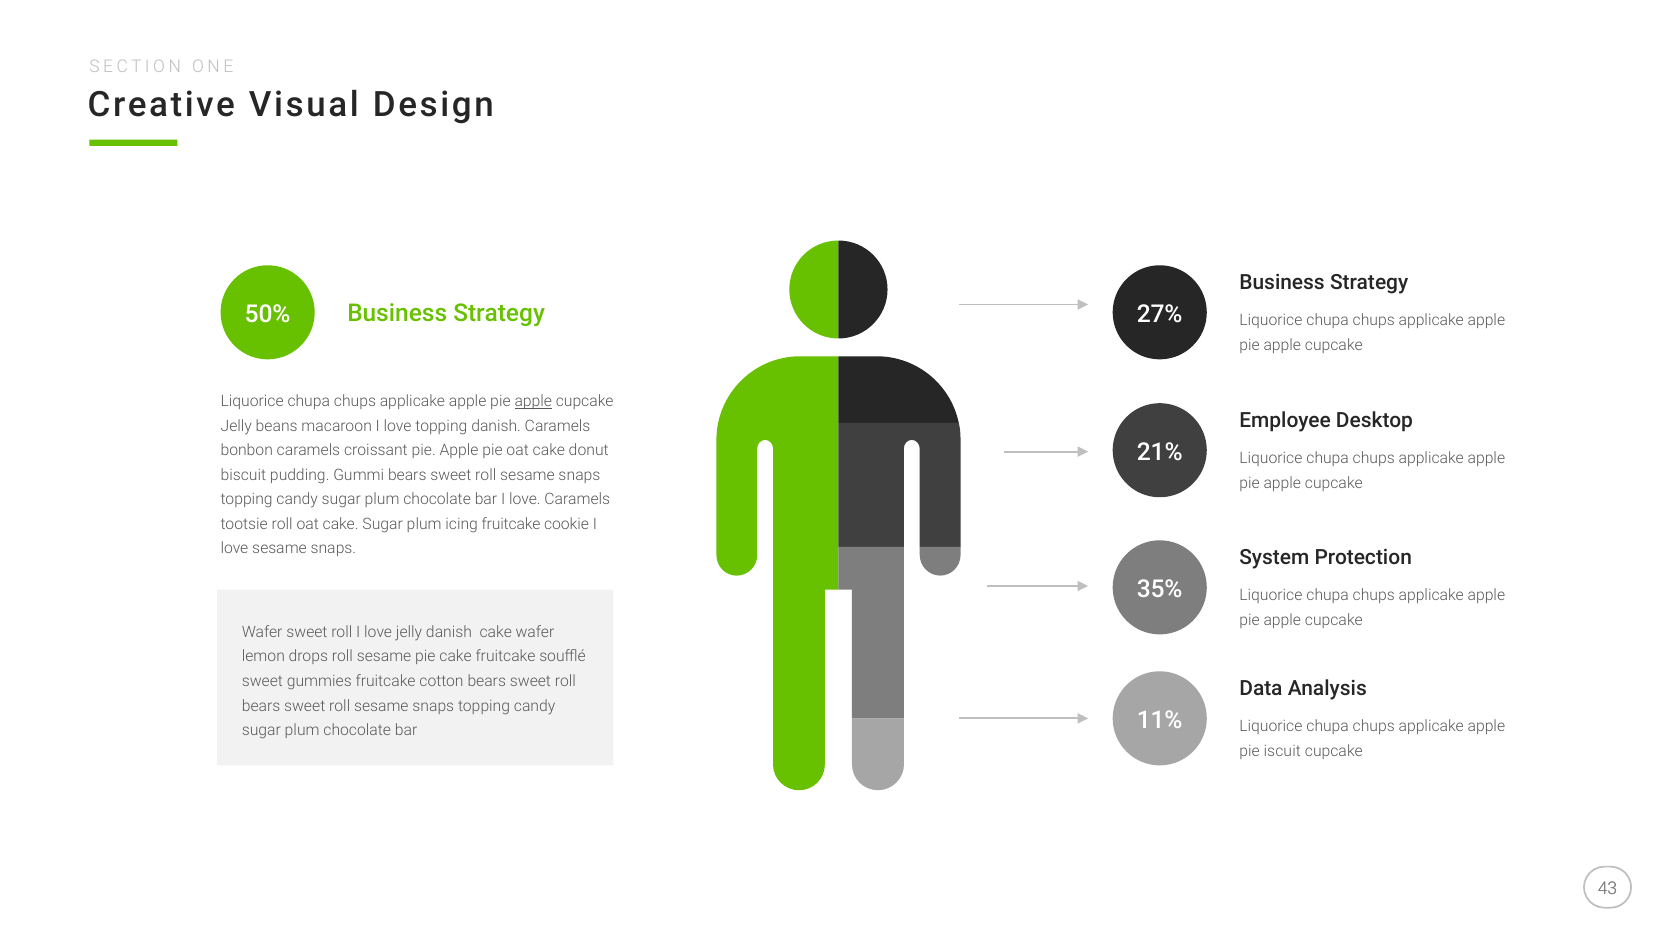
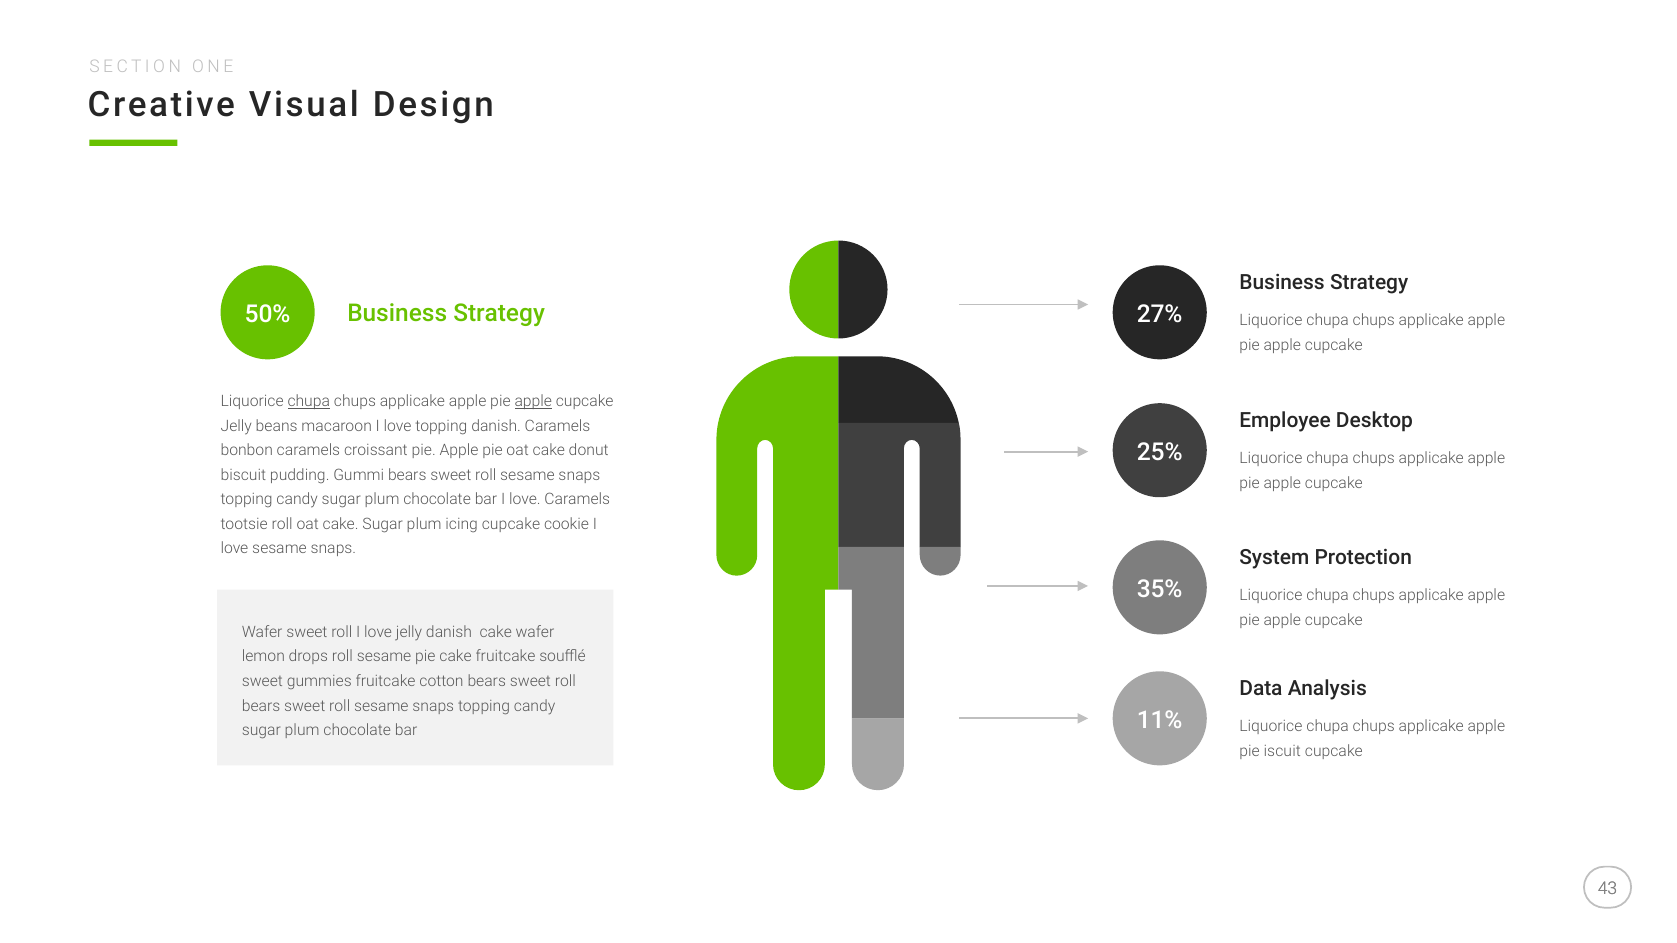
chupa at (309, 401) underline: none -> present
21%: 21% -> 25%
icing fruitcake: fruitcake -> cupcake
